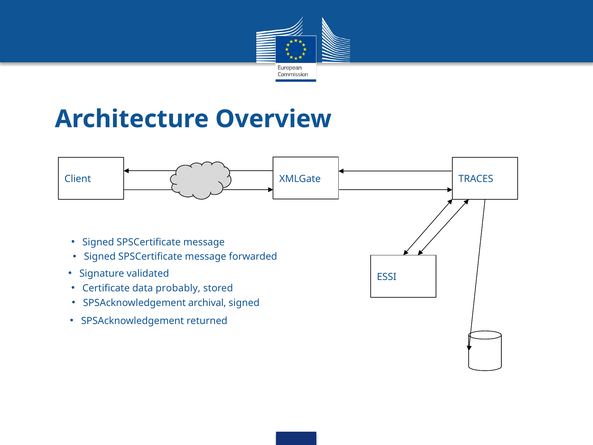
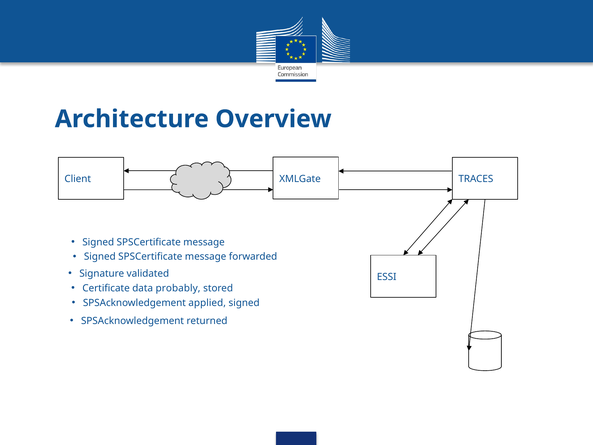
archival: archival -> applied
